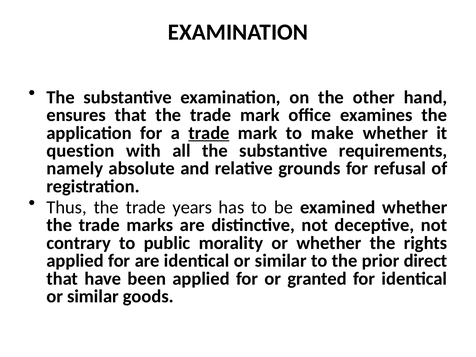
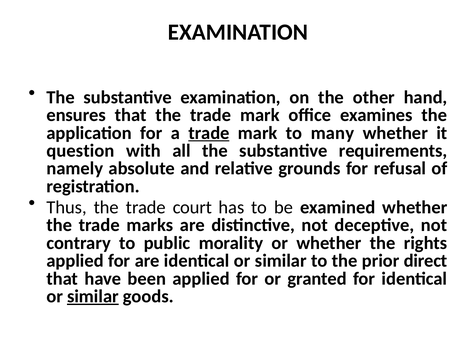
make: make -> many
years: years -> court
similar at (93, 296) underline: none -> present
